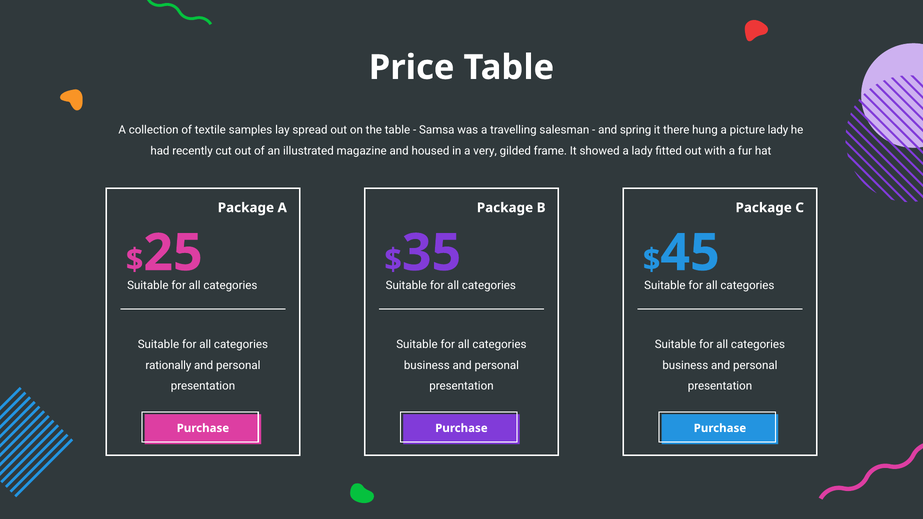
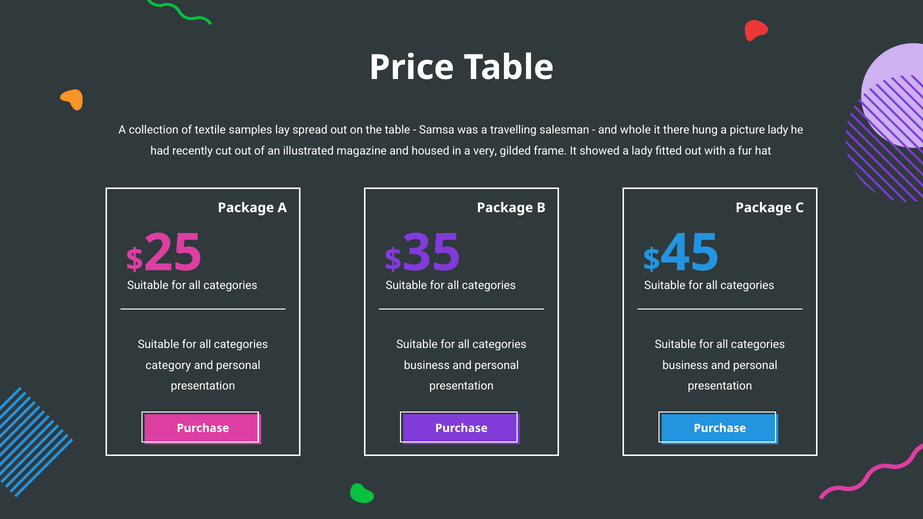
spring: spring -> whole
rationally: rationally -> category
